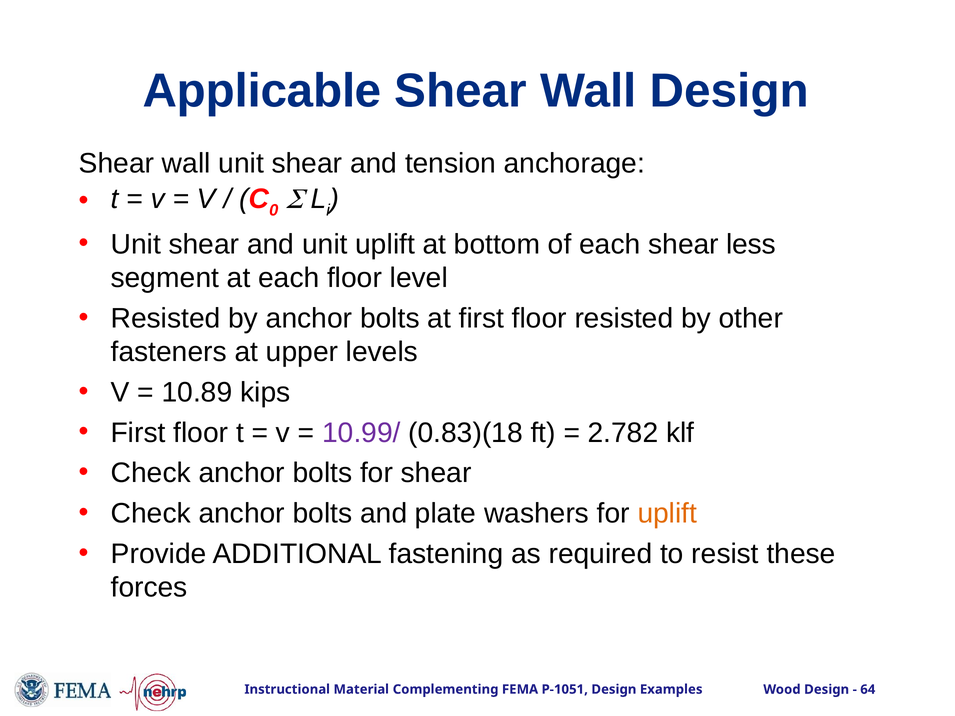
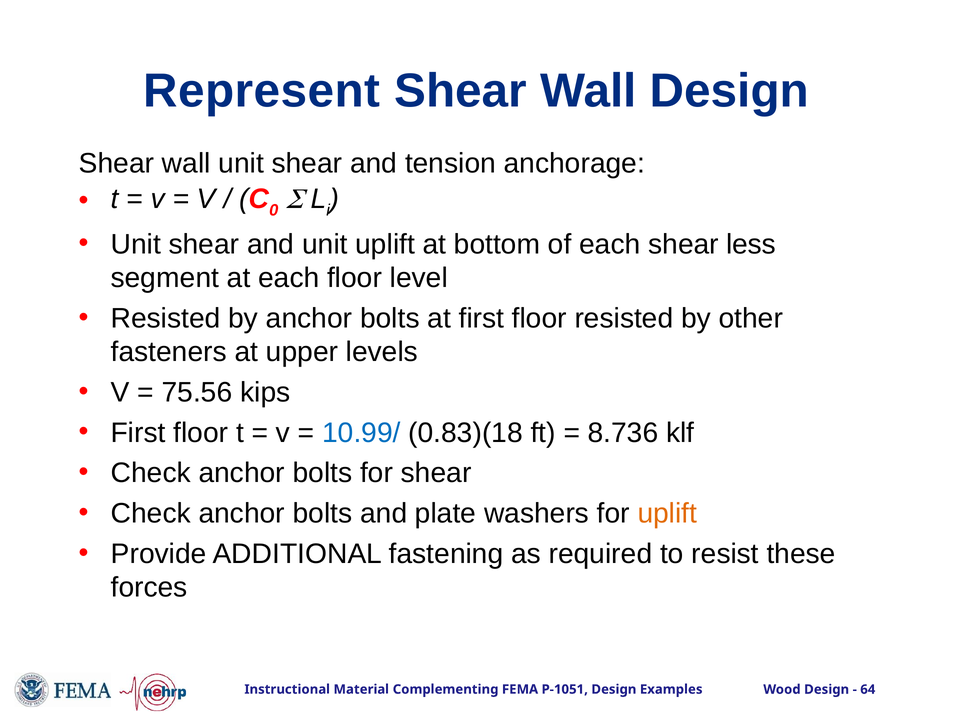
Applicable: Applicable -> Represent
10.89: 10.89 -> 75.56
10.99/ colour: purple -> blue
2.782: 2.782 -> 8.736
